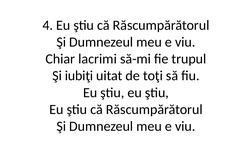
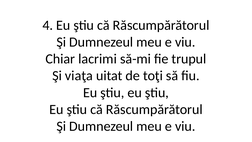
iubiţi: iubiţi -> viaţa
